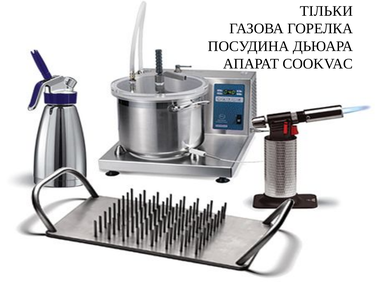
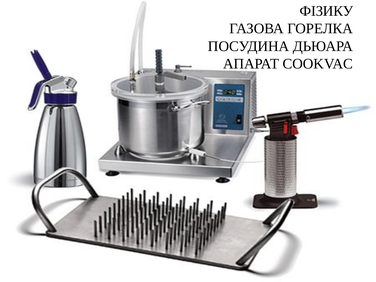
ТІЛЬКИ: ТІЛЬКИ -> ФІЗИКУ
